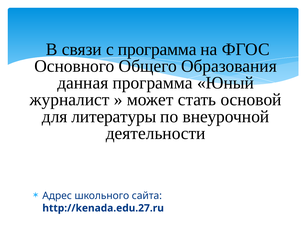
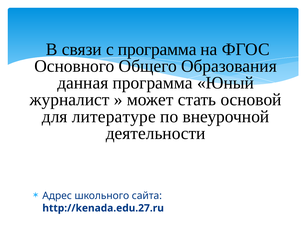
литературы: литературы -> литературе
